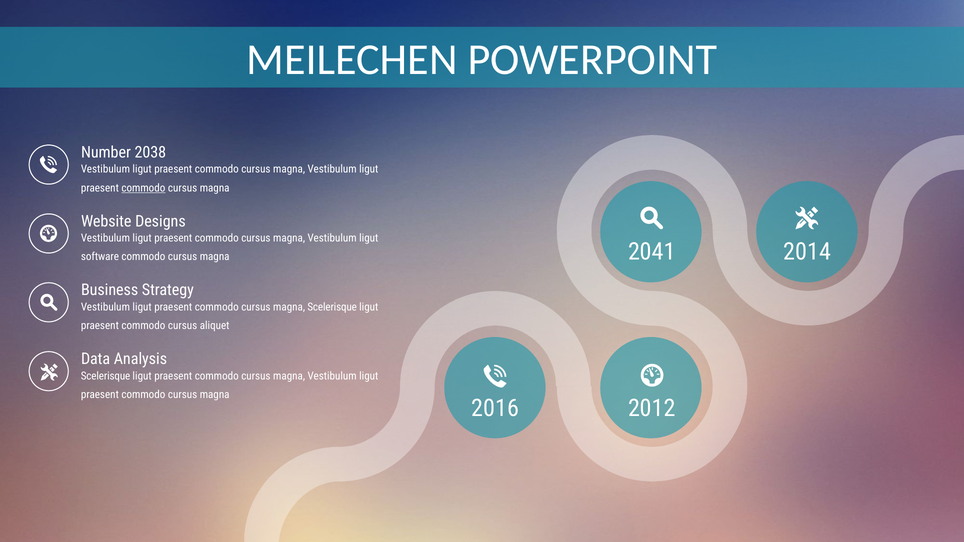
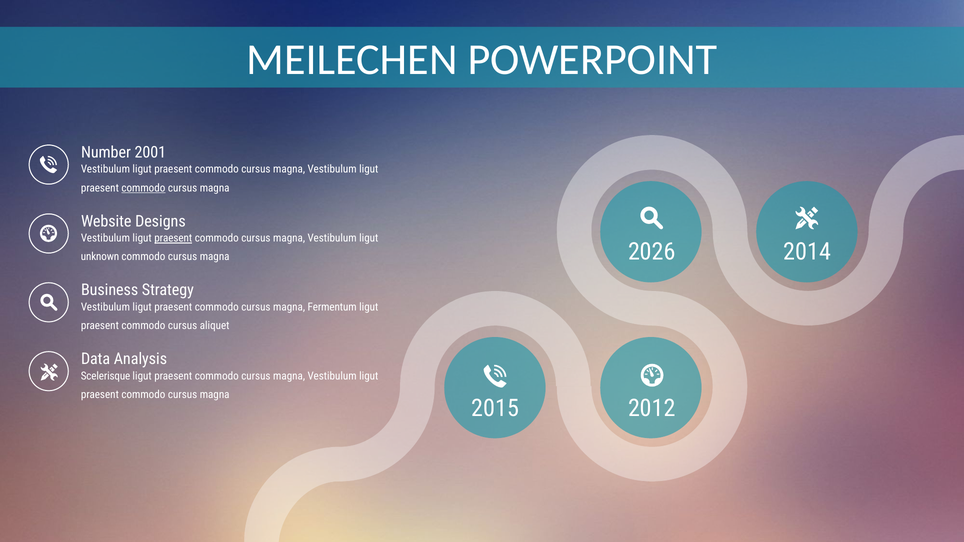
2038: 2038 -> 2001
praesent at (173, 238) underline: none -> present
2041: 2041 -> 2026
software: software -> unknown
magna Scelerisque: Scelerisque -> Fermentum
2016: 2016 -> 2015
